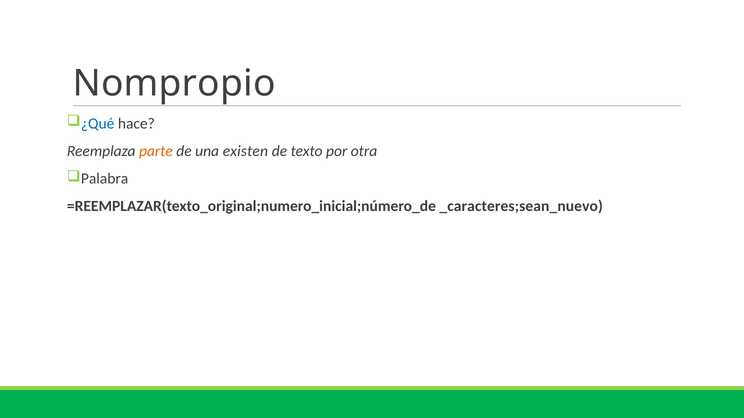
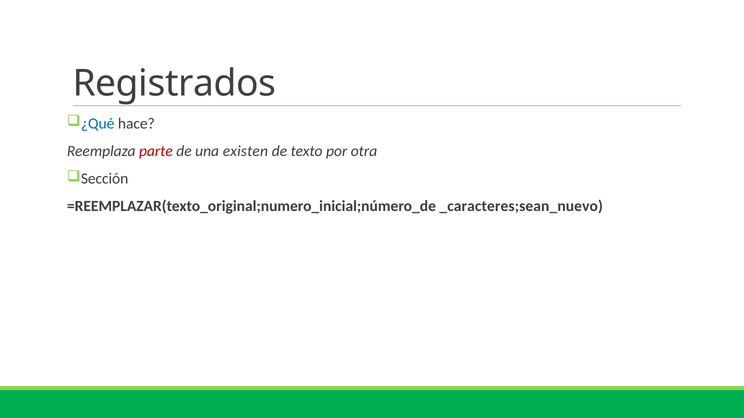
Nompropio: Nompropio -> Registrados
parte colour: orange -> red
Palabra: Palabra -> Sección
